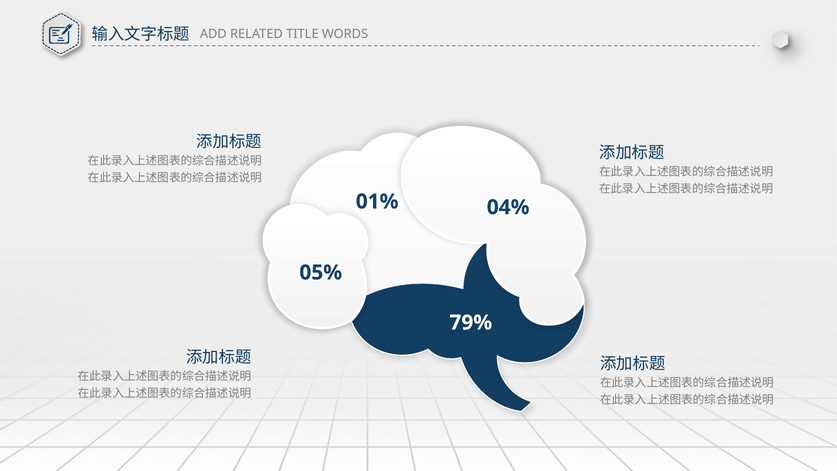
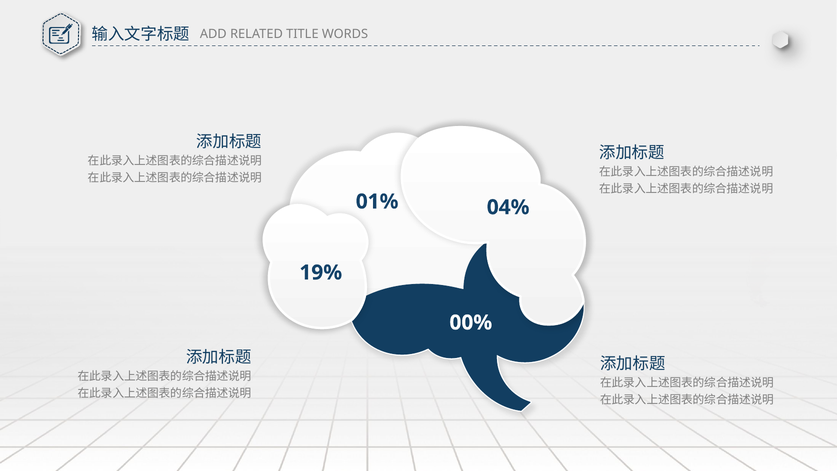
05%: 05% -> 19%
79%: 79% -> 00%
